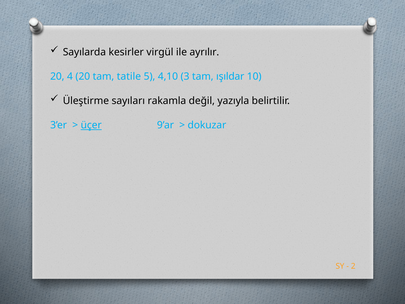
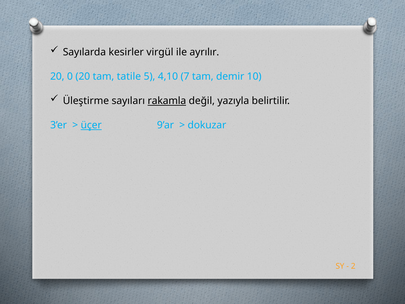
4: 4 -> 0
3: 3 -> 7
ışıldar: ışıldar -> demir
rakamla underline: none -> present
